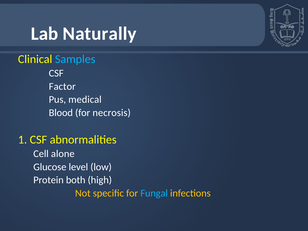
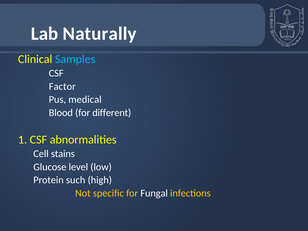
necrosis: necrosis -> different
alone: alone -> stains
both: both -> such
Fungal colour: light blue -> white
